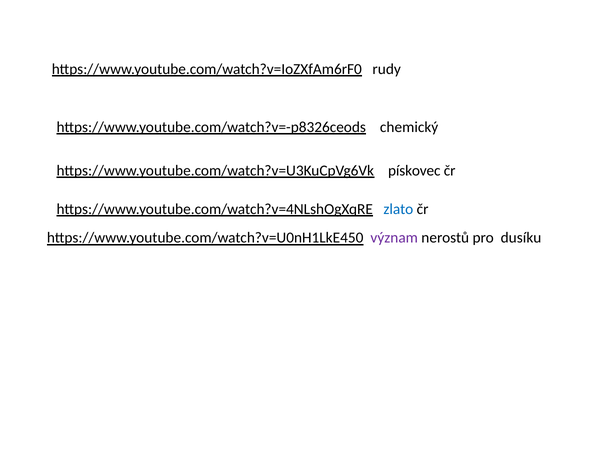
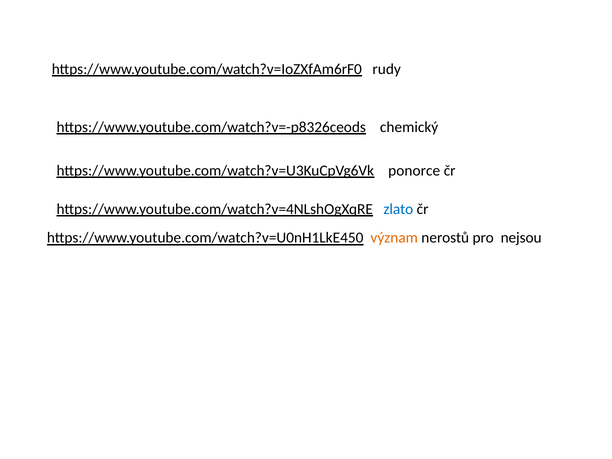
pískovec: pískovec -> ponorce
význam colour: purple -> orange
dusíku: dusíku -> nejsou
